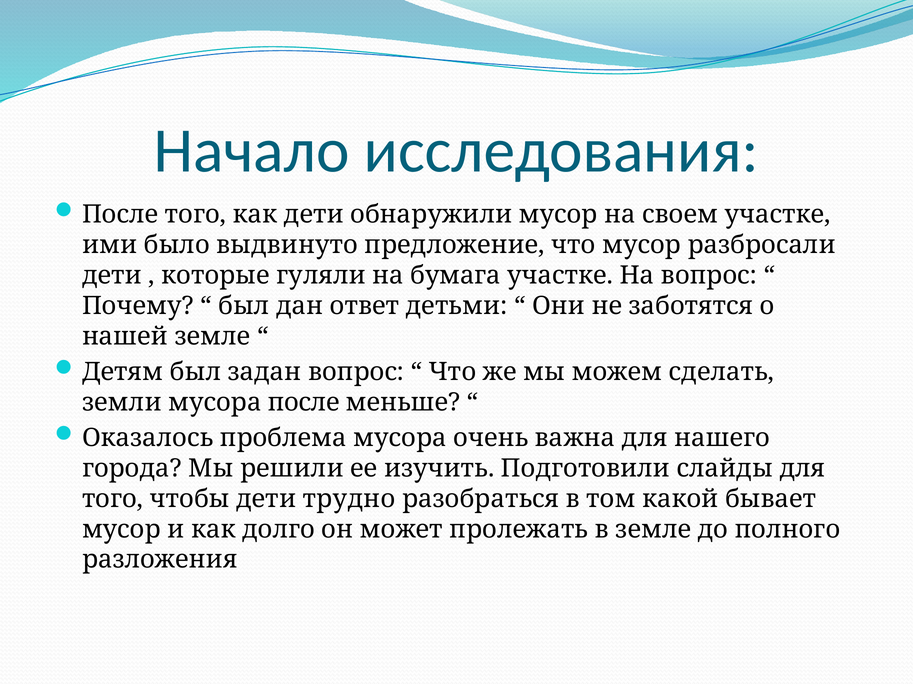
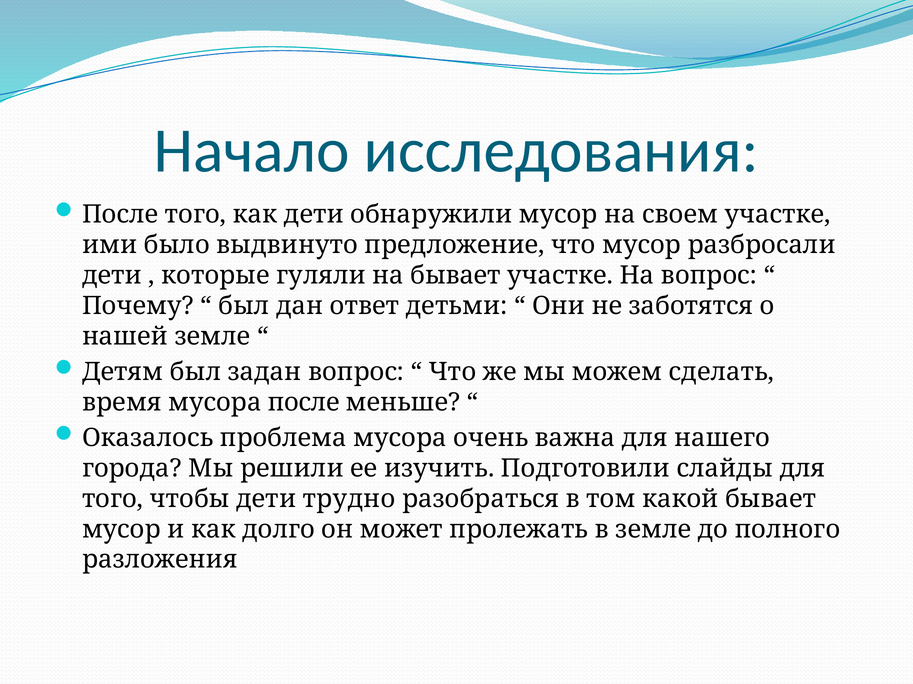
на бумага: бумага -> бывает
земли: земли -> время
